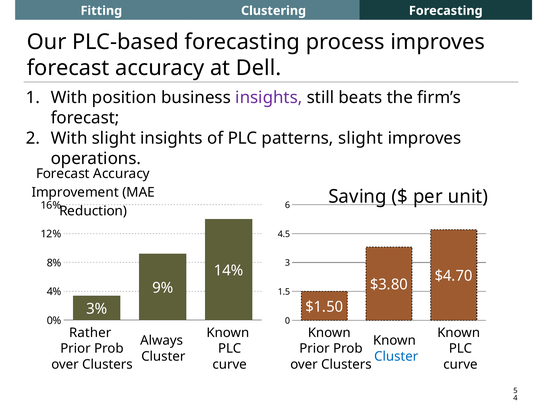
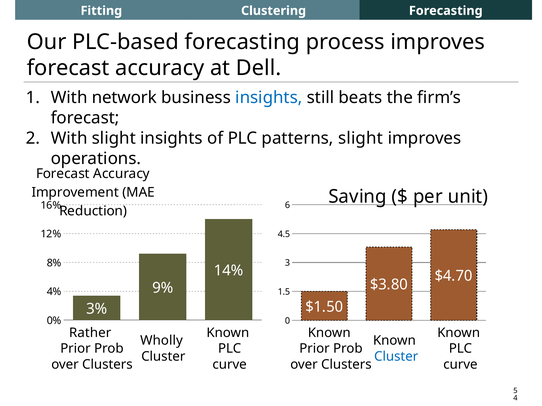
position: position -> network
insights at (269, 98) colour: purple -> blue
Always: Always -> Wholly
